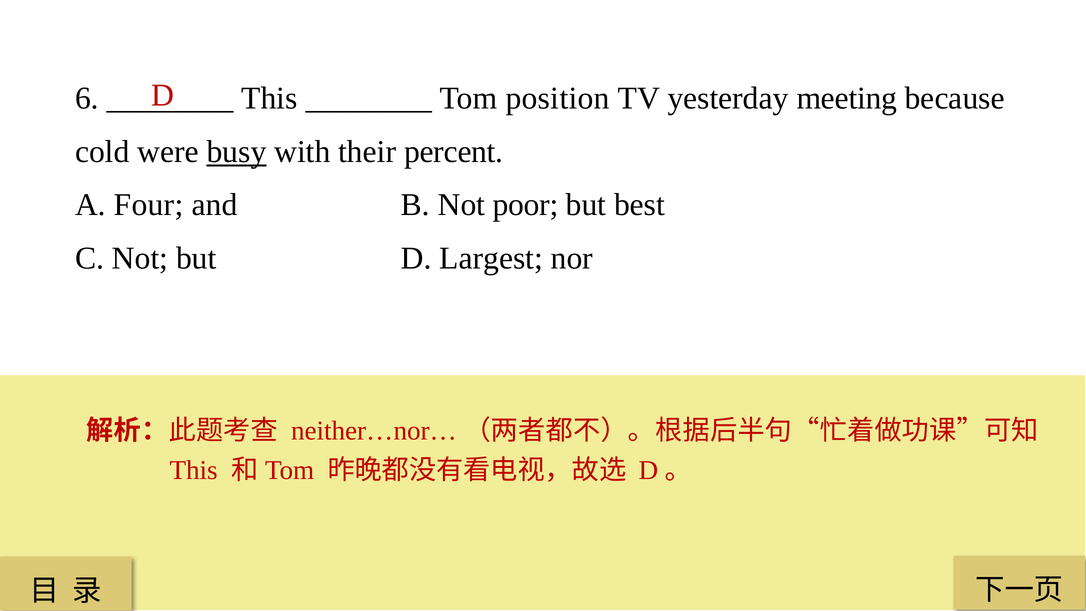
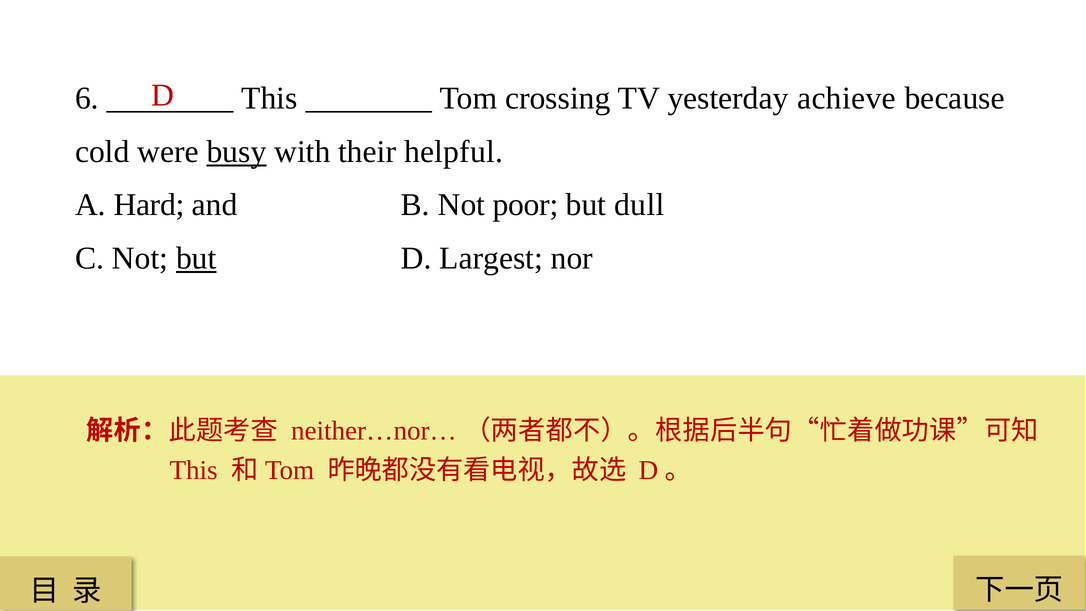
position: position -> crossing
meeting: meeting -> achieve
percent: percent -> helpful
Four: Four -> Hard
best: best -> dull
but at (196, 258) underline: none -> present
